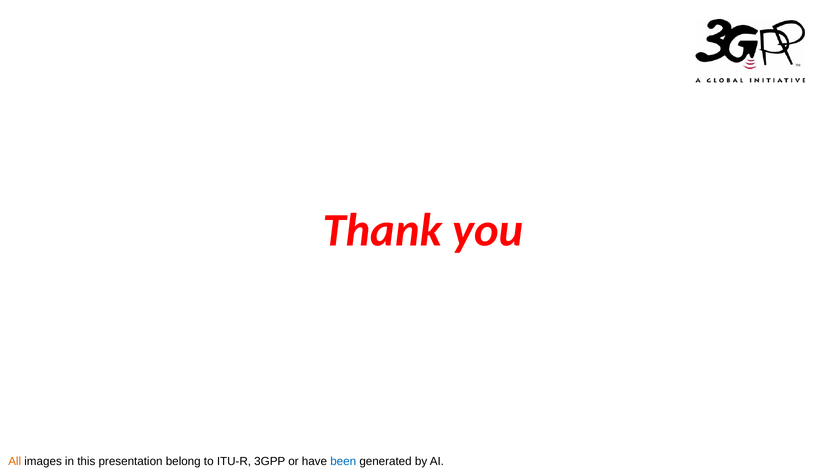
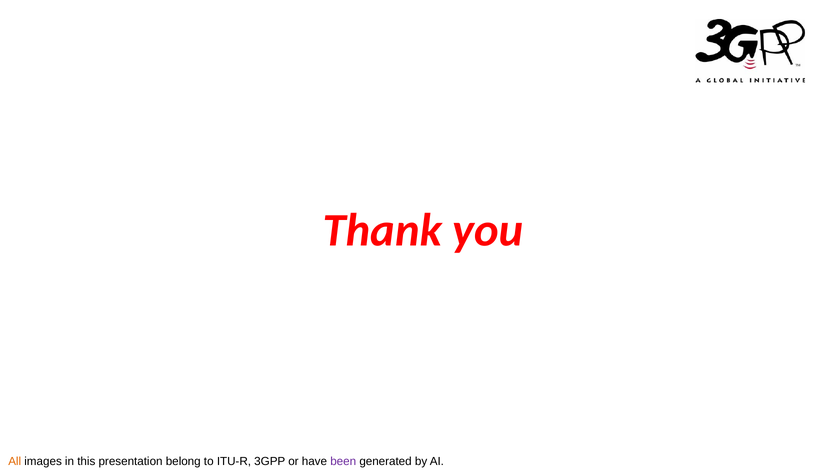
been colour: blue -> purple
